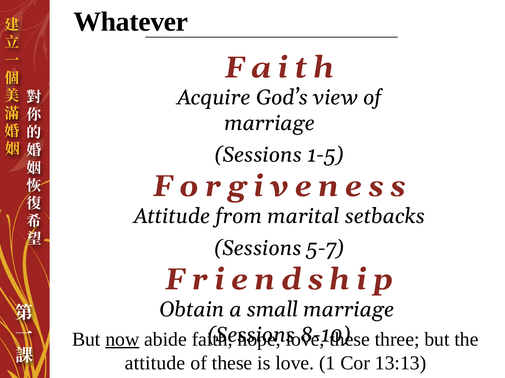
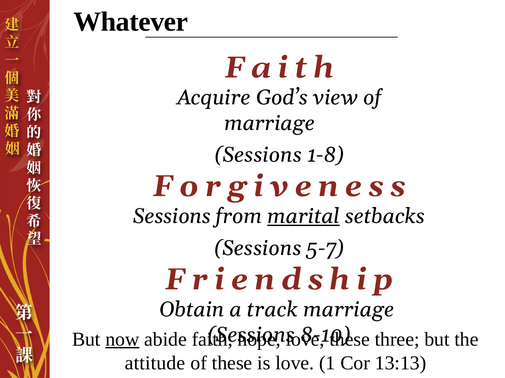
1-5: 1-5 -> 1-8
Attitude at (172, 217): Attitude -> Sessions
marital underline: none -> present
small: small -> track
